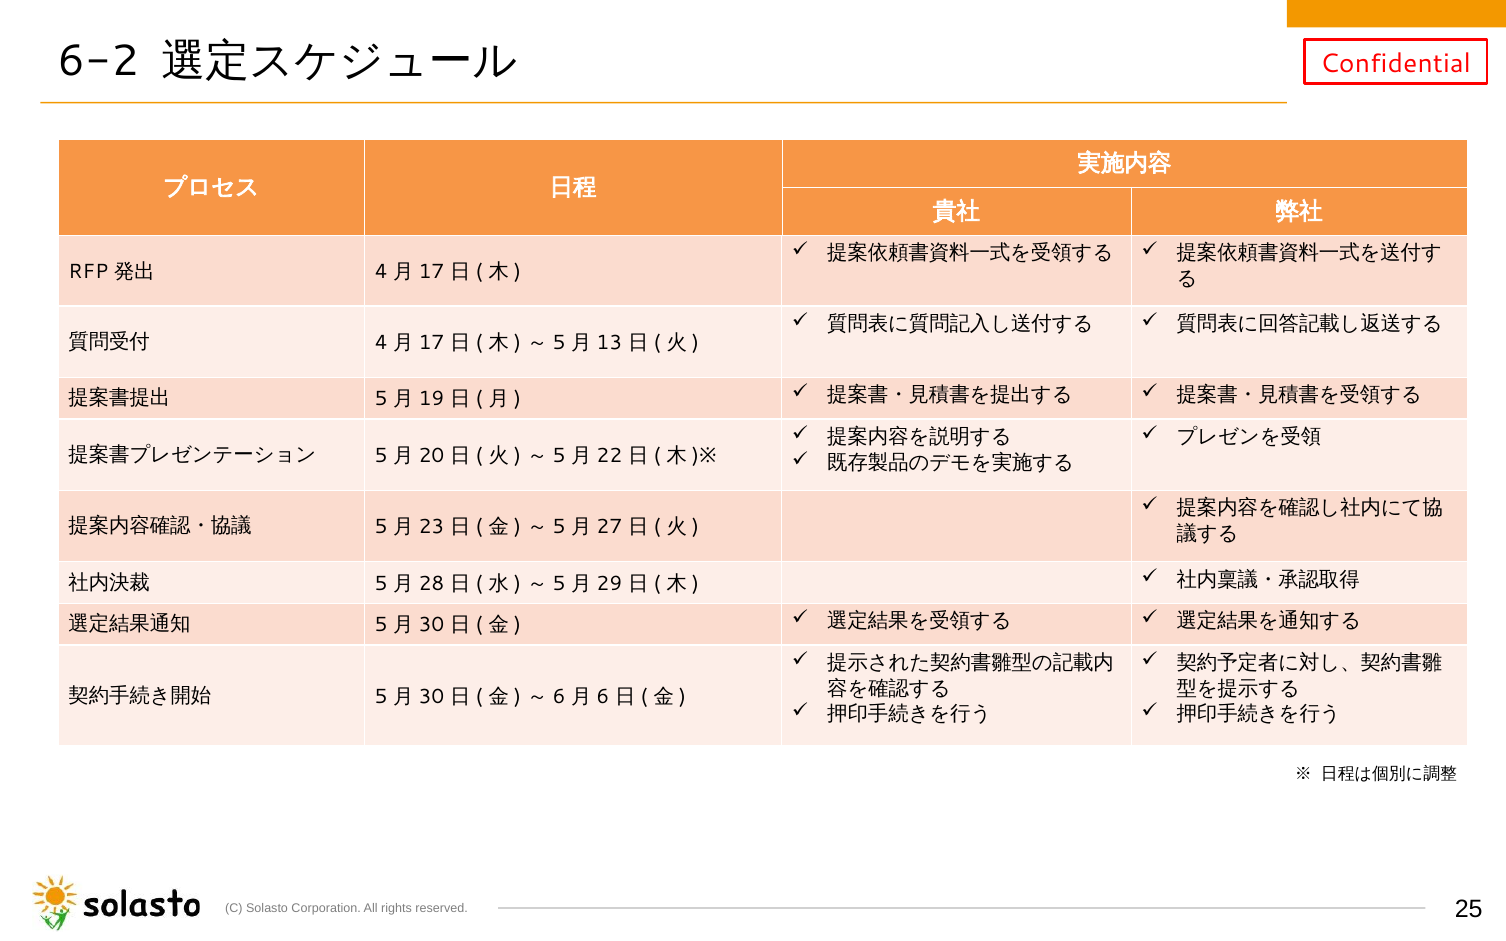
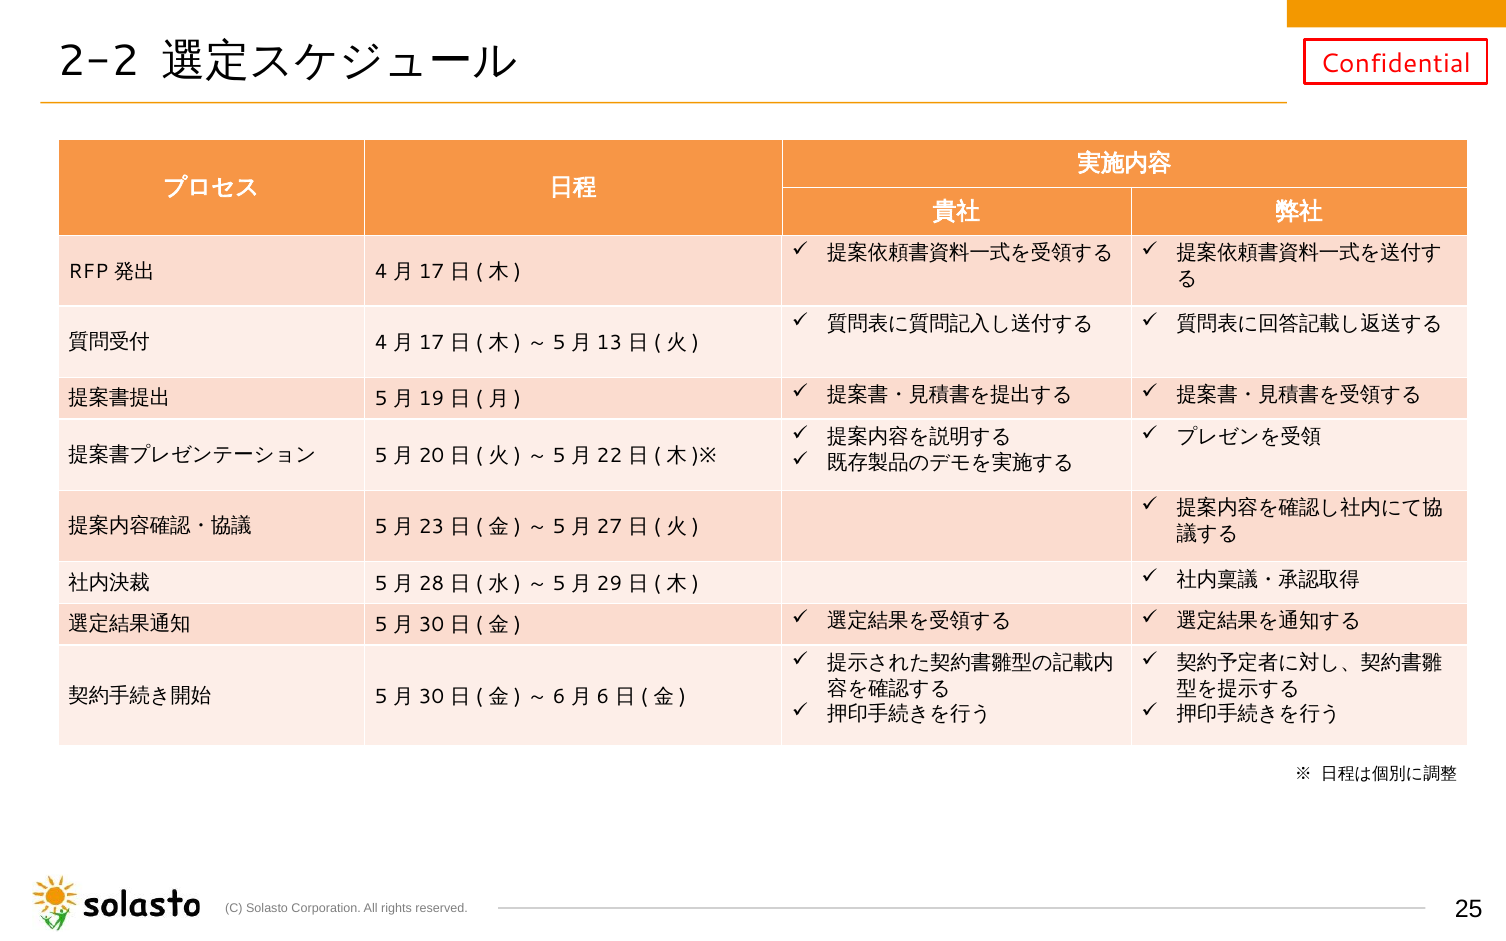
6-2: 6-2 -> 2-2
